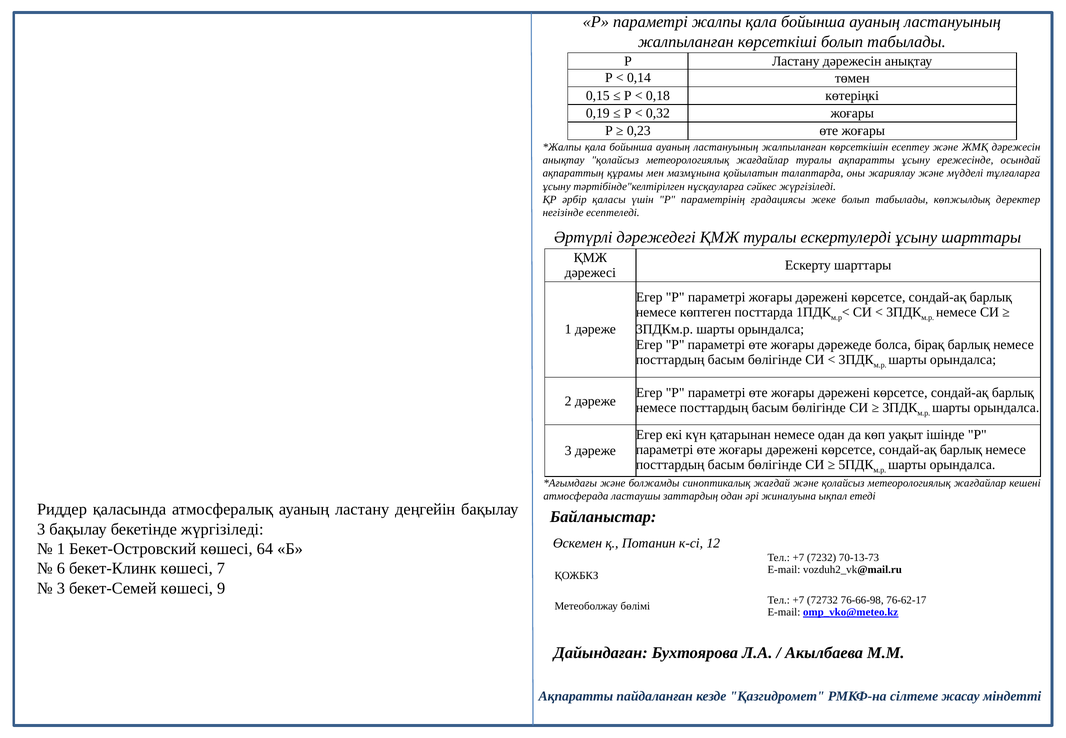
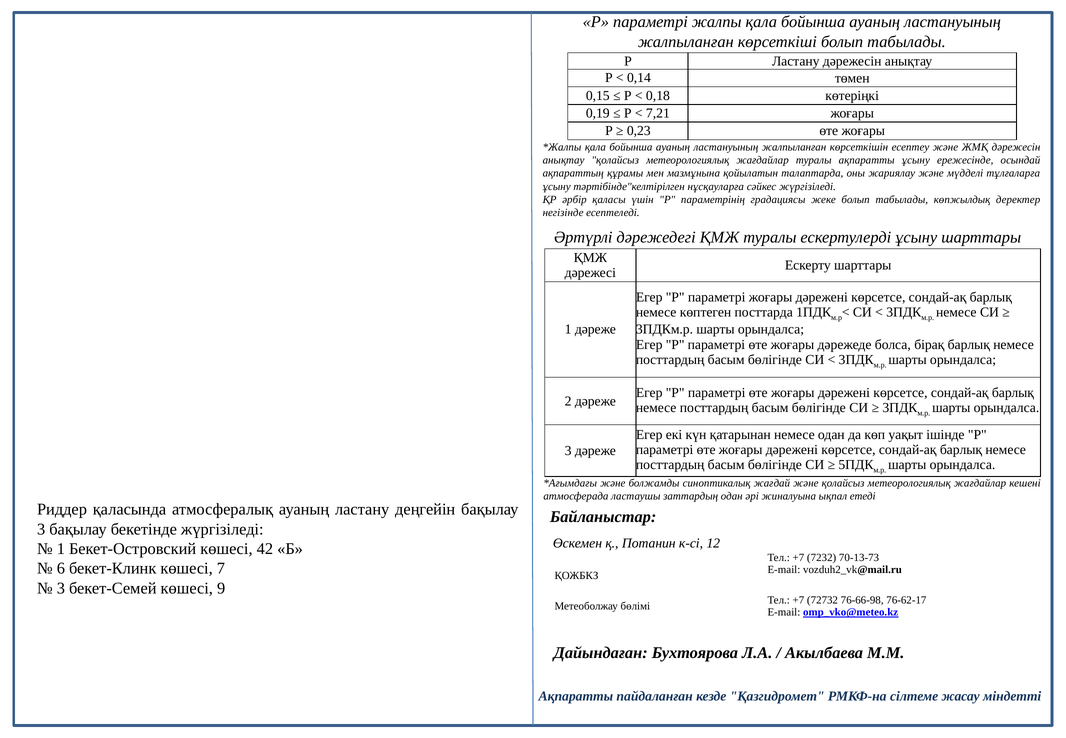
0,32: 0,32 -> 7,21
64: 64 -> 42
